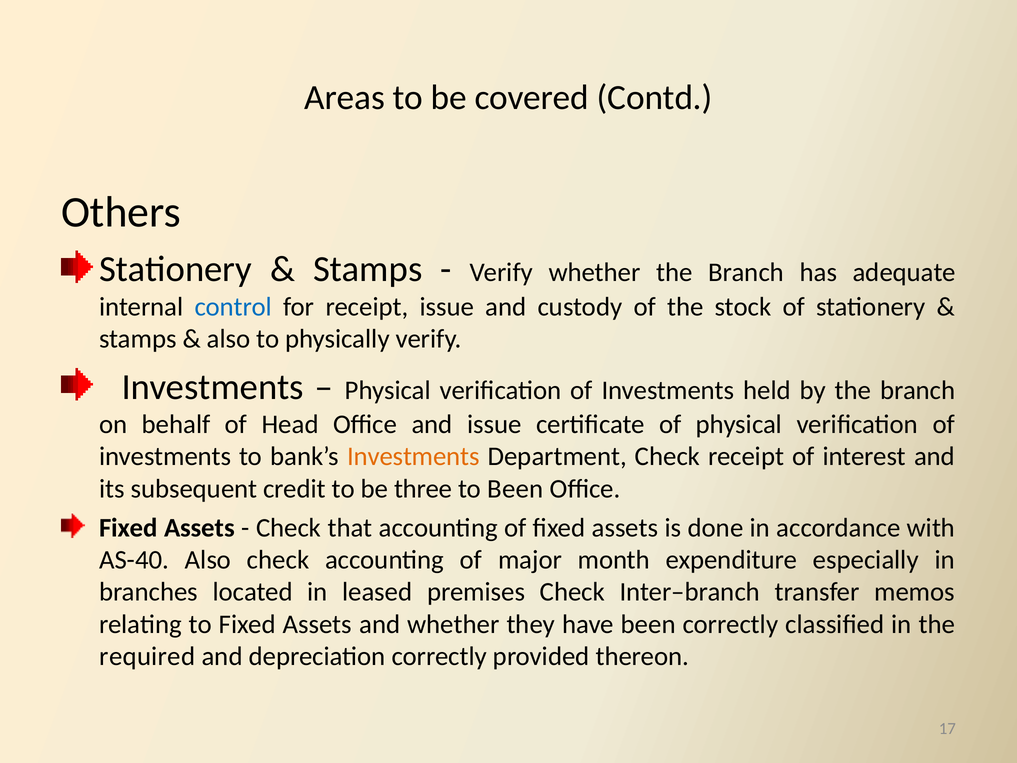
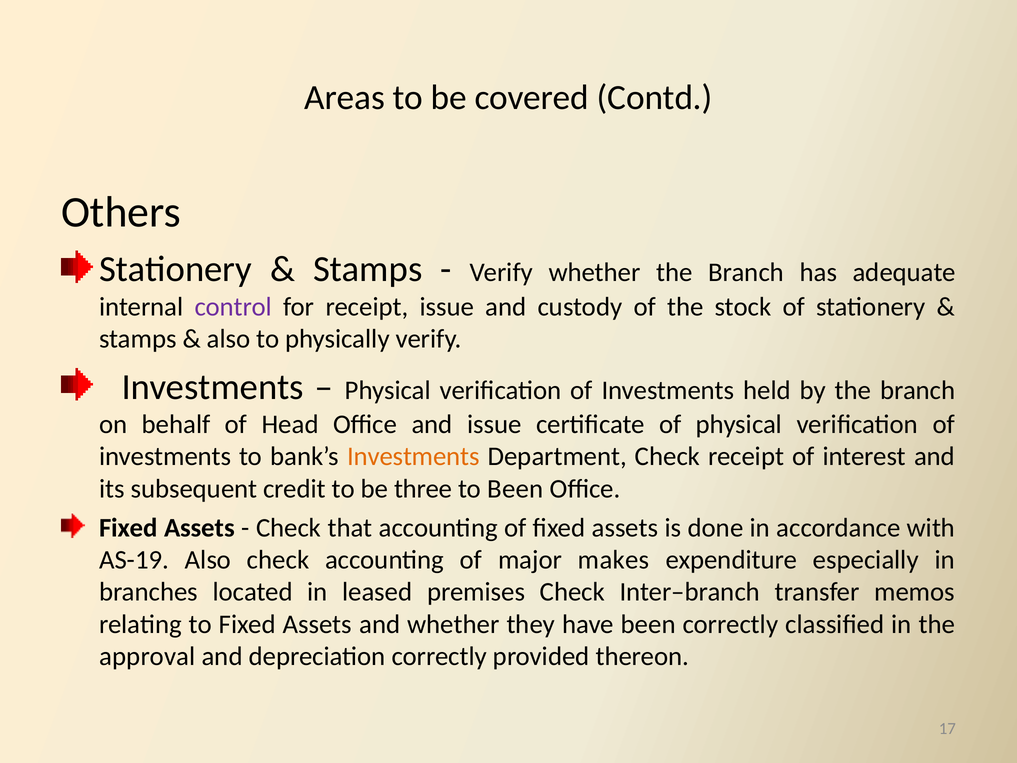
control colour: blue -> purple
AS-40: AS-40 -> AS-19
month: month -> makes
required: required -> approval
